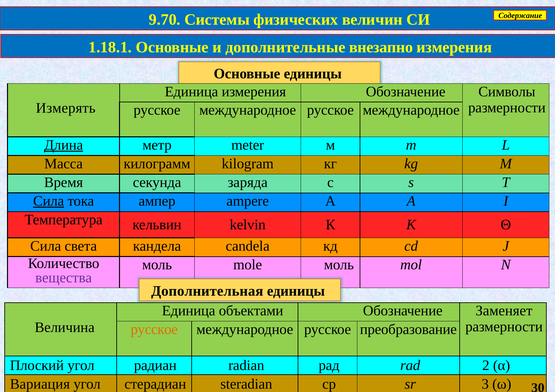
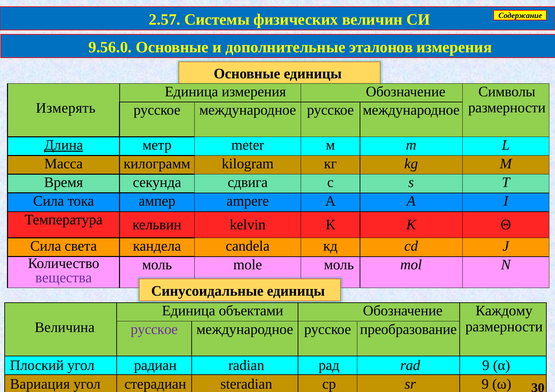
9.70: 9.70 -> 2.57
1.18.1: 1.18.1 -> 9.56.0
внезапно: внезапно -> эталонов
заряда: заряда -> сдвига
Сила at (49, 201) underline: present -> none
Дополнительная: Дополнительная -> Синусоидальные
Заменяет: Заменяет -> Каждому
русское at (154, 330) colour: orange -> purple
rad 2: 2 -> 9
sr 3: 3 -> 9
